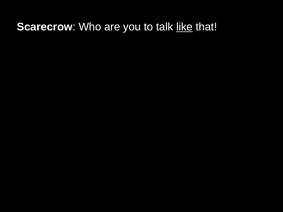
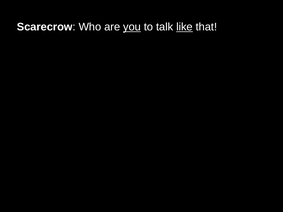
you underline: none -> present
